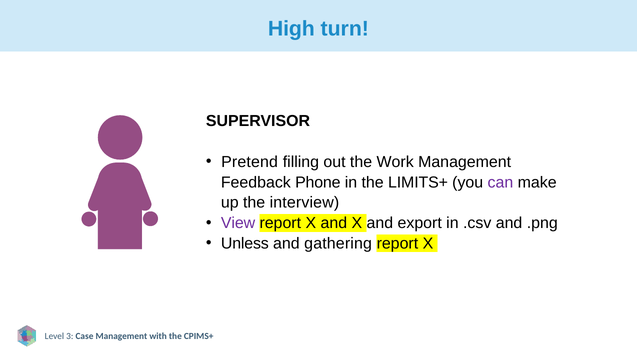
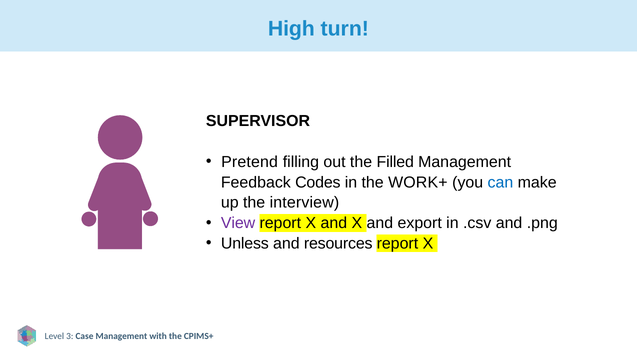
Work: Work -> Filled
Phone: Phone -> Codes
LIMITS+: LIMITS+ -> WORK+
can colour: purple -> blue
gathering: gathering -> resources
